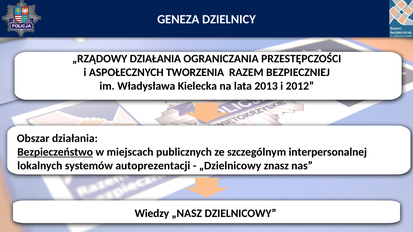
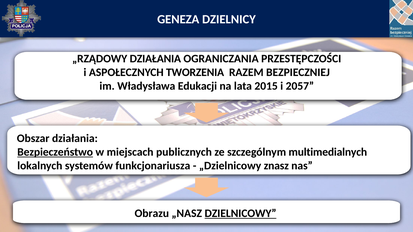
Kielecka: Kielecka -> Edukacji
2013: 2013 -> 2015
2012: 2012 -> 2057
interpersonalnej: interpersonalnej -> multimedialnych
autoprezentacji: autoprezentacji -> funkcjonariusza
Wiedzy: Wiedzy -> Obrazu
DZIELNICOWY underline: none -> present
